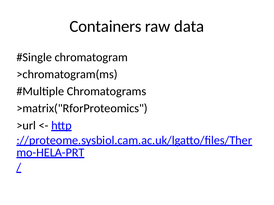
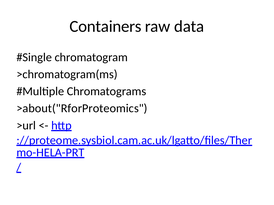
>matrix("RforProteomics: >matrix("RforProteomics -> >about("RforProteomics
